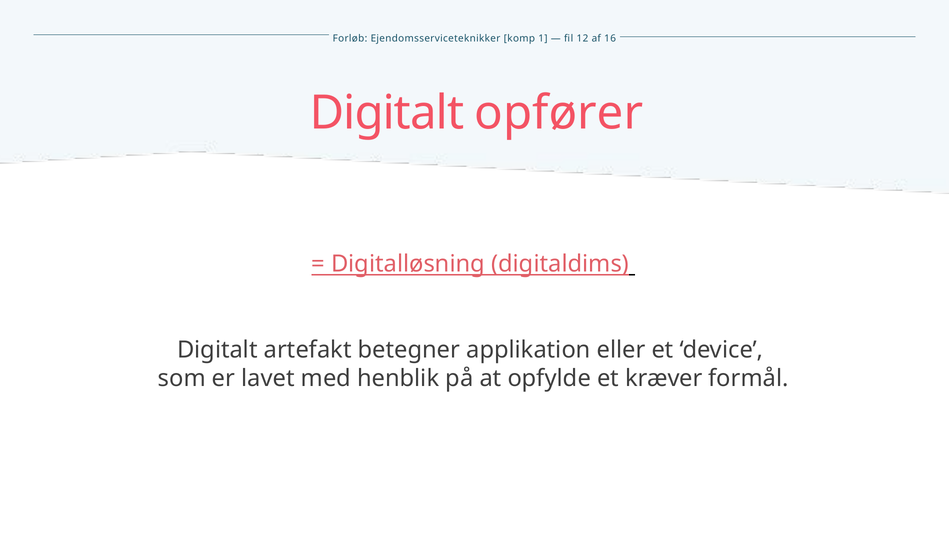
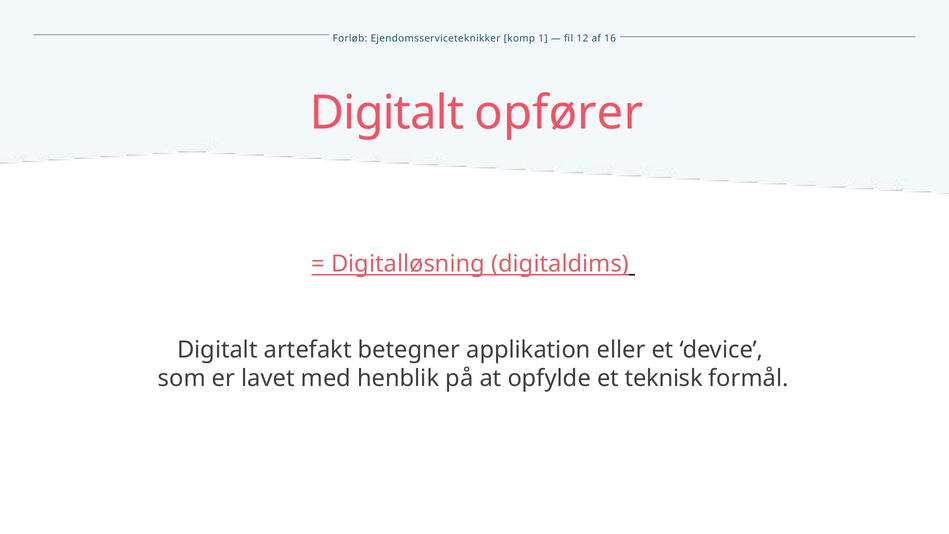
kræver: kræver -> teknisk
